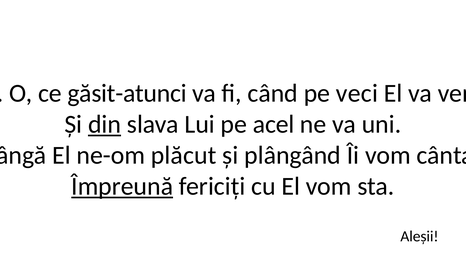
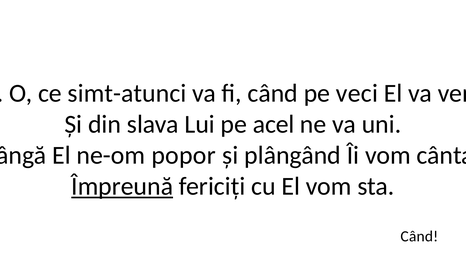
găsit-atunci: găsit-atunci -> simt-atunci
din underline: present -> none
plăcut: plăcut -> popor
Aleșii at (419, 236): Aleșii -> Când
